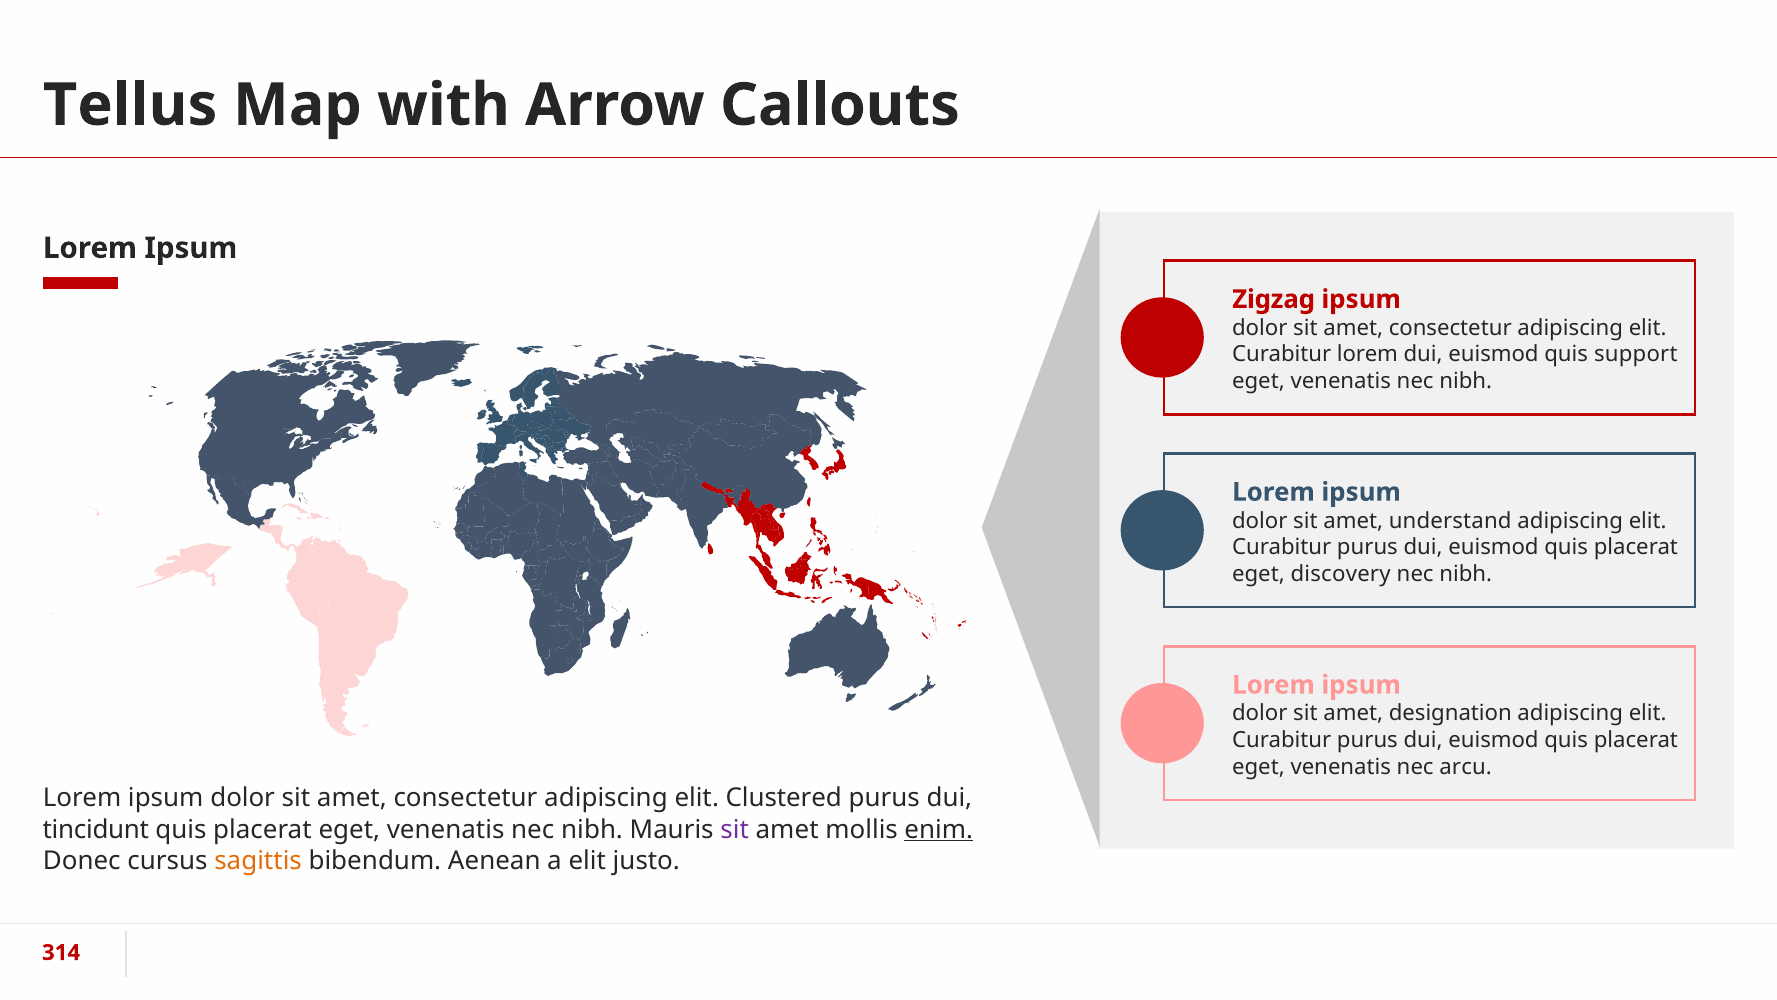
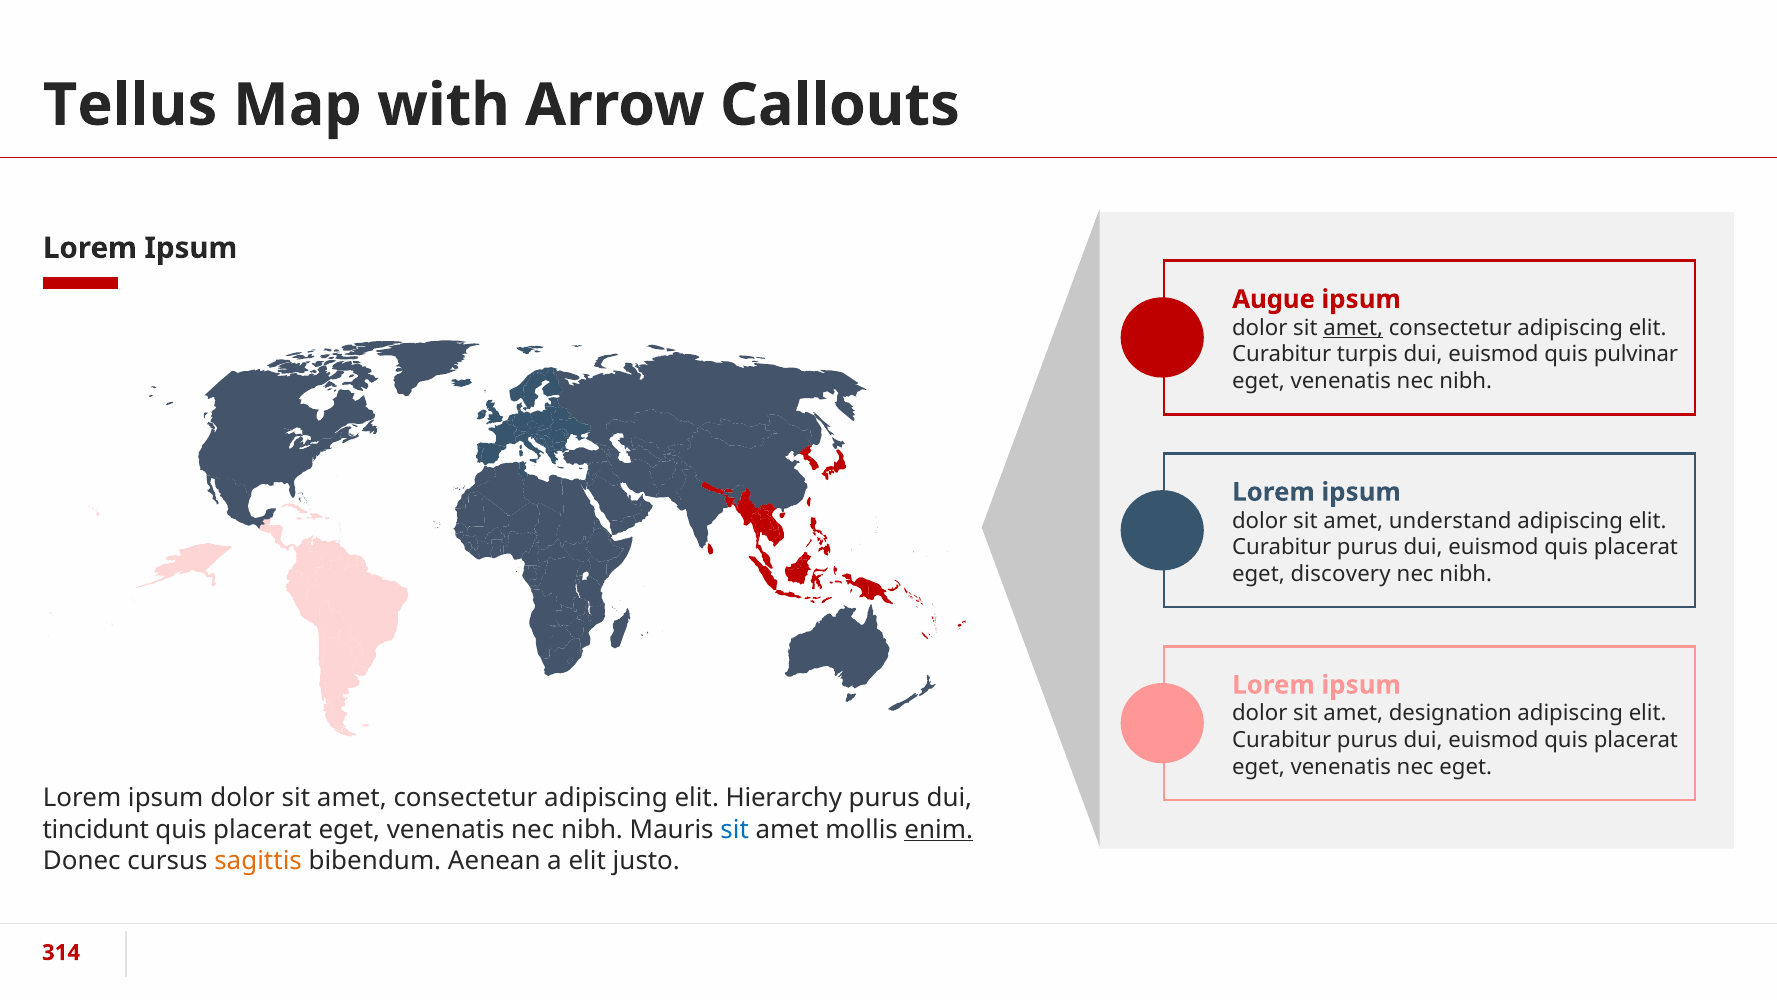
Zigzag: Zigzag -> Augue
amet at (1353, 328) underline: none -> present
Curabitur lorem: lorem -> turpis
support: support -> pulvinar
nec arcu: arcu -> eget
Clustered: Clustered -> Hierarchy
sit at (735, 829) colour: purple -> blue
